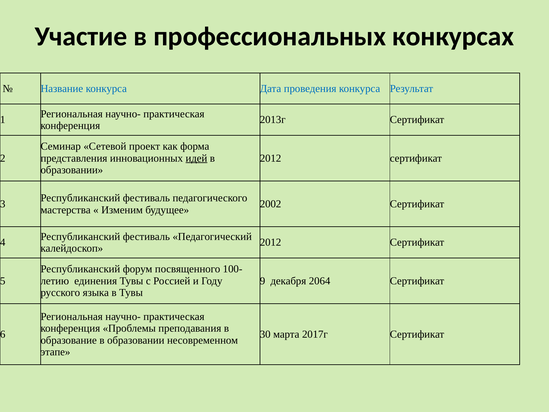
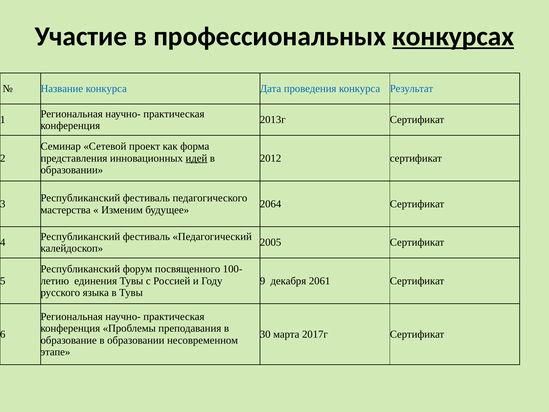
конкурсах underline: none -> present
2002: 2002 -> 2064
2012 at (271, 242): 2012 -> 2005
2064: 2064 -> 2061
